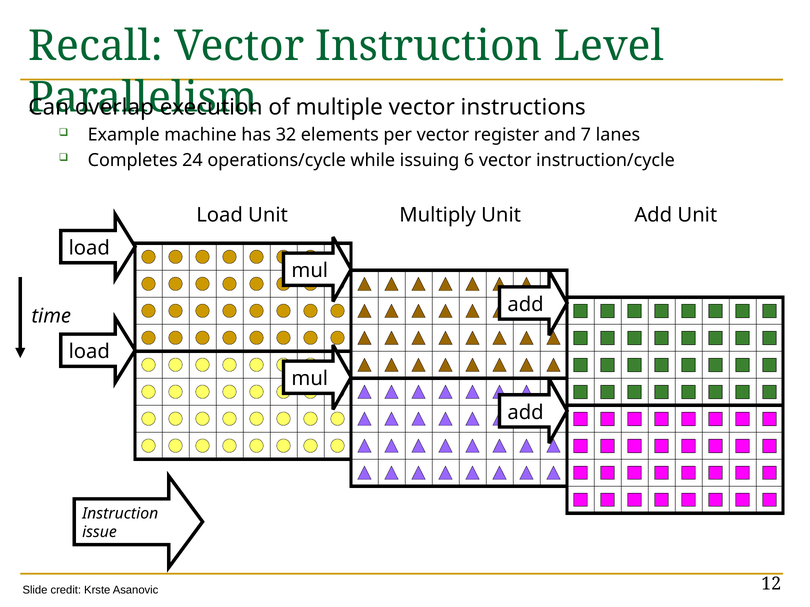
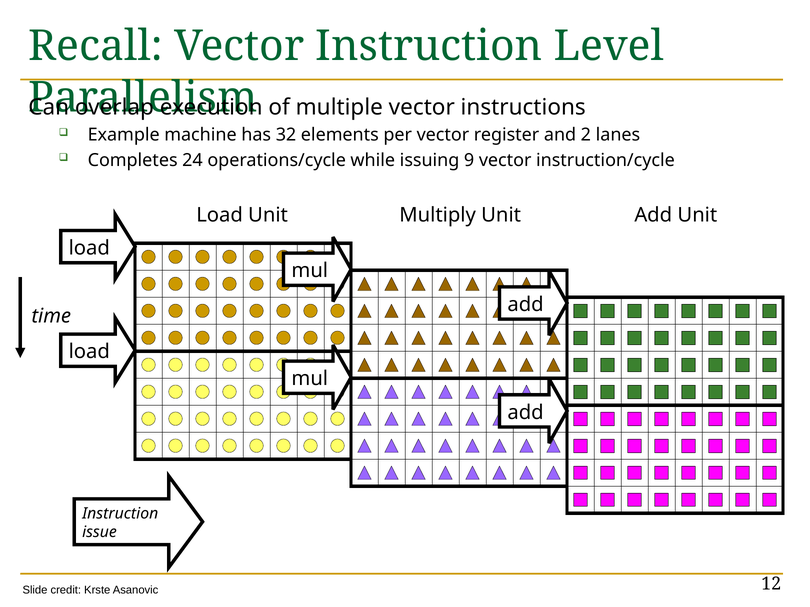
7: 7 -> 2
6: 6 -> 9
